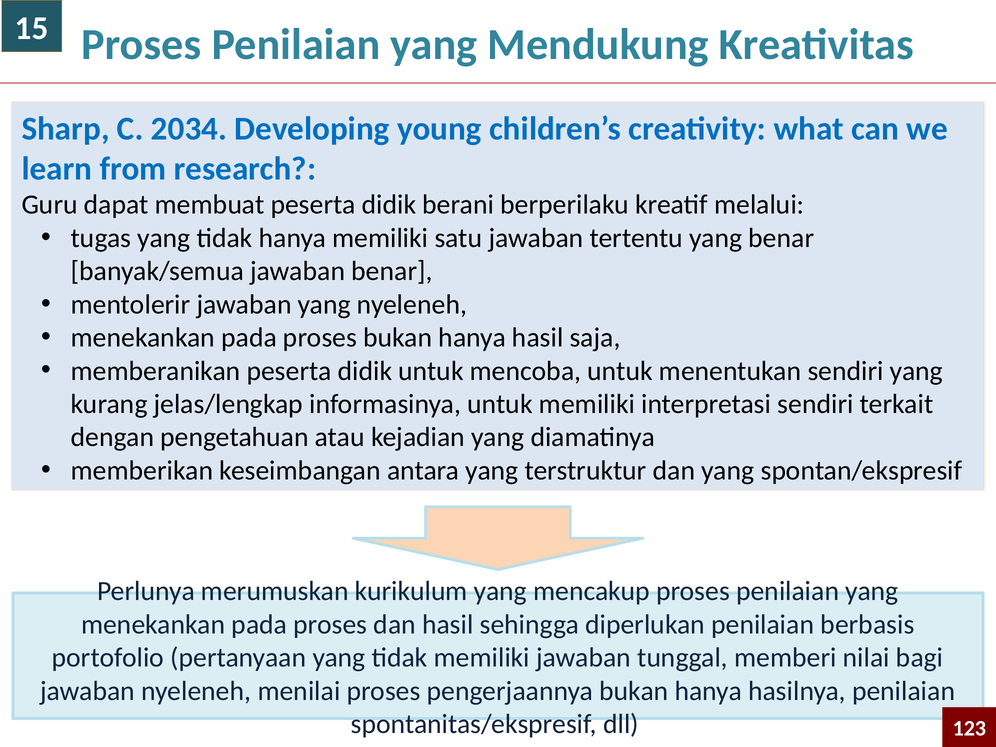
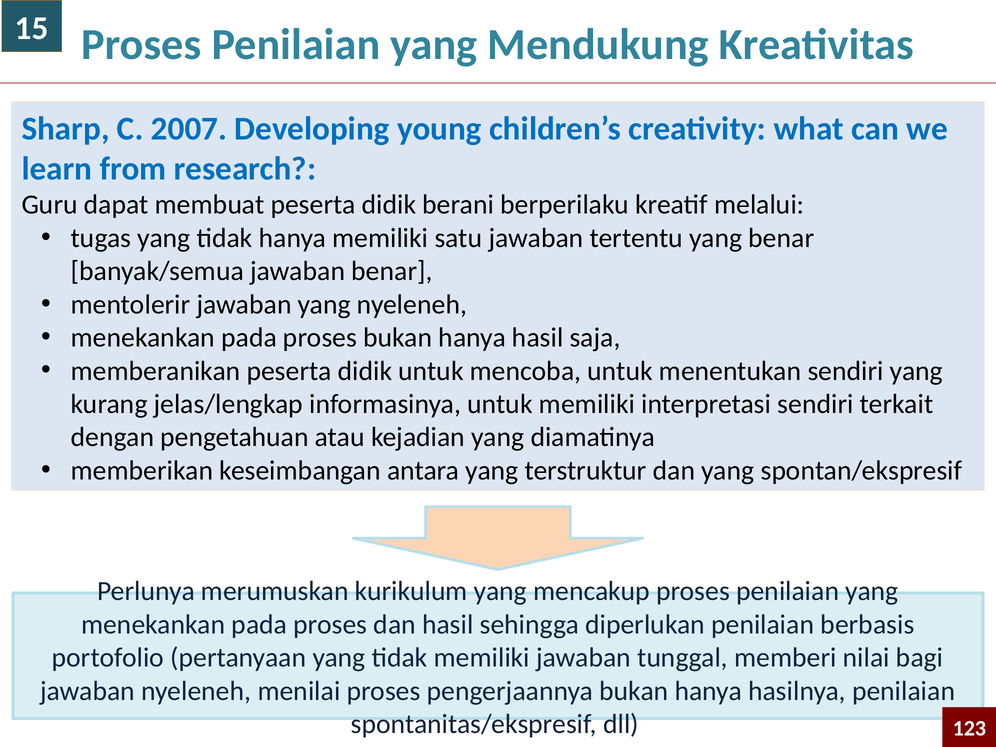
2034: 2034 -> 2007
